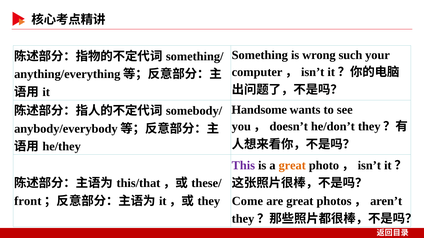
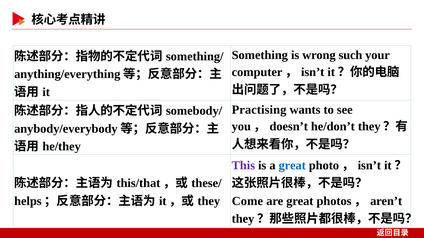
Handsome: Handsome -> Practising
great at (292, 166) colour: orange -> blue
front: front -> helps
